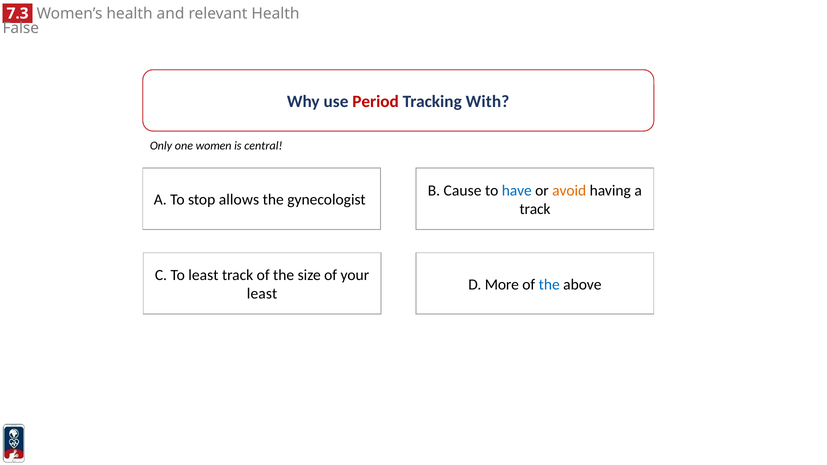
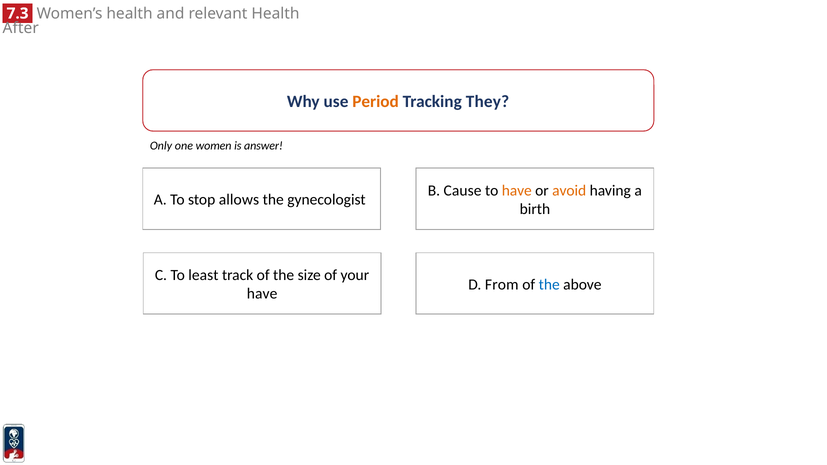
False: False -> After
Period colour: red -> orange
With: With -> They
central: central -> answer
have at (517, 191) colour: blue -> orange
track at (535, 209): track -> birth
More: More -> From
least at (262, 294): least -> have
